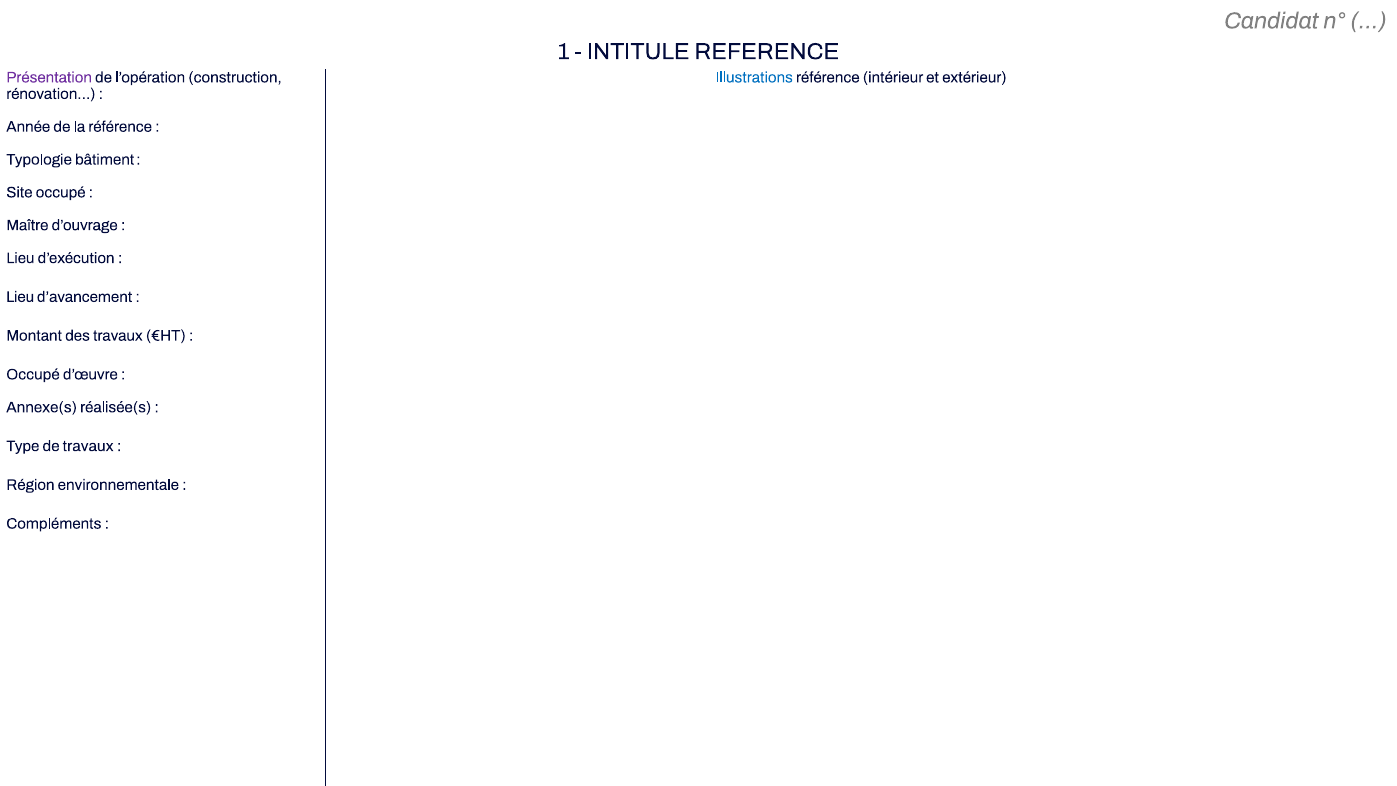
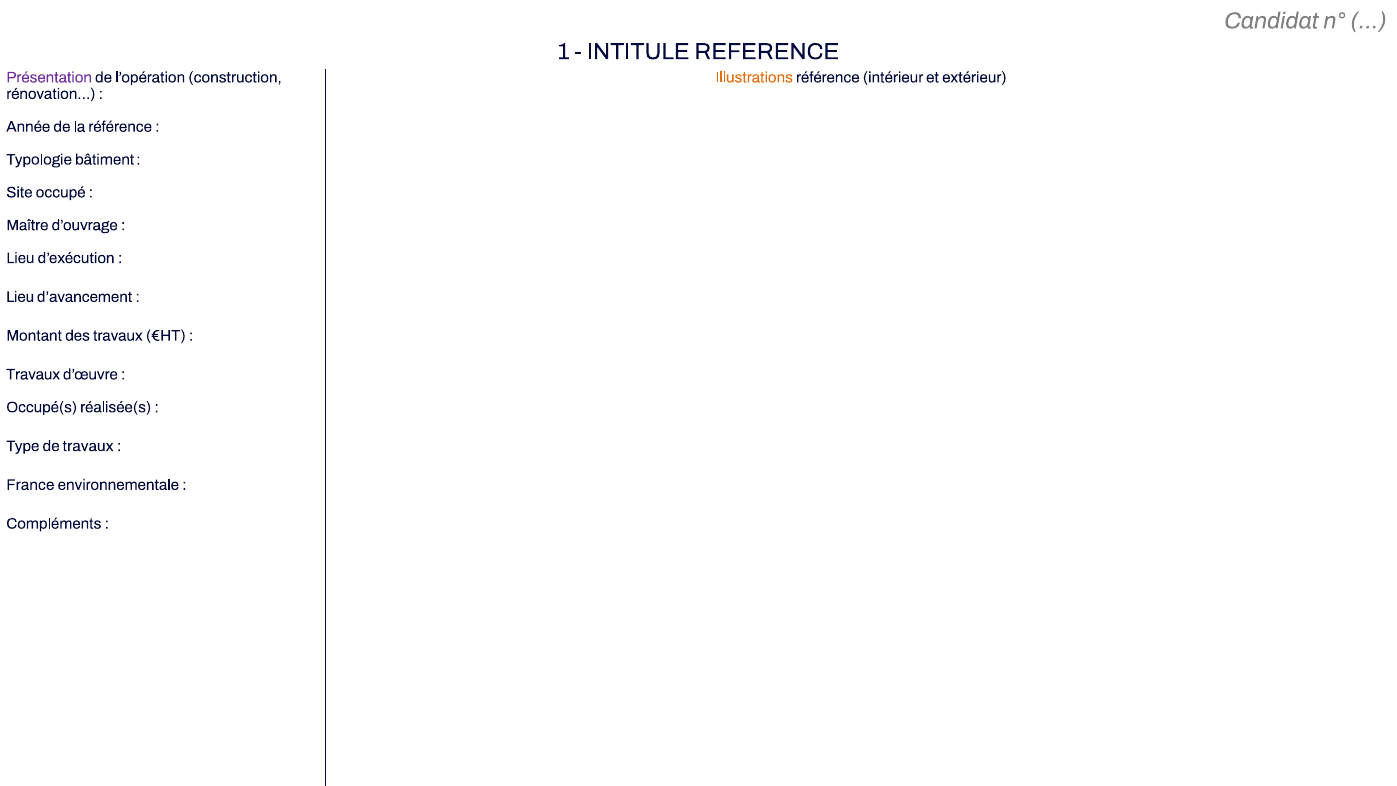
Illustrations colour: blue -> orange
Occupé at (33, 374): Occupé -> Travaux
Annexe(s: Annexe(s -> Occupé(s
Région: Région -> France
